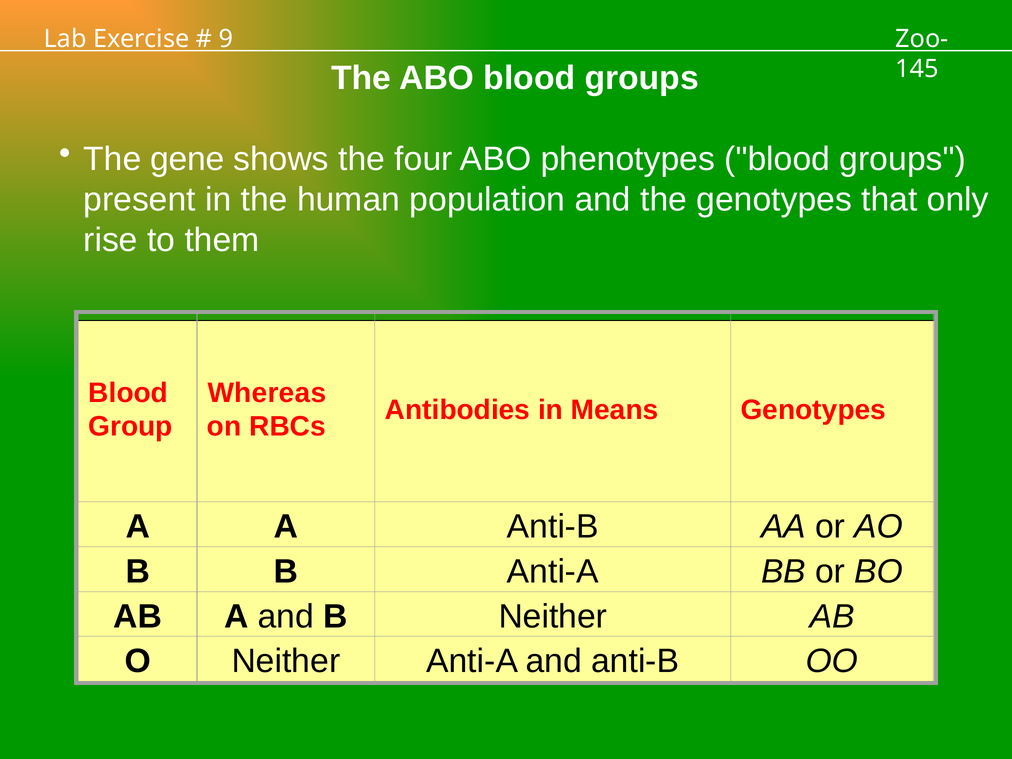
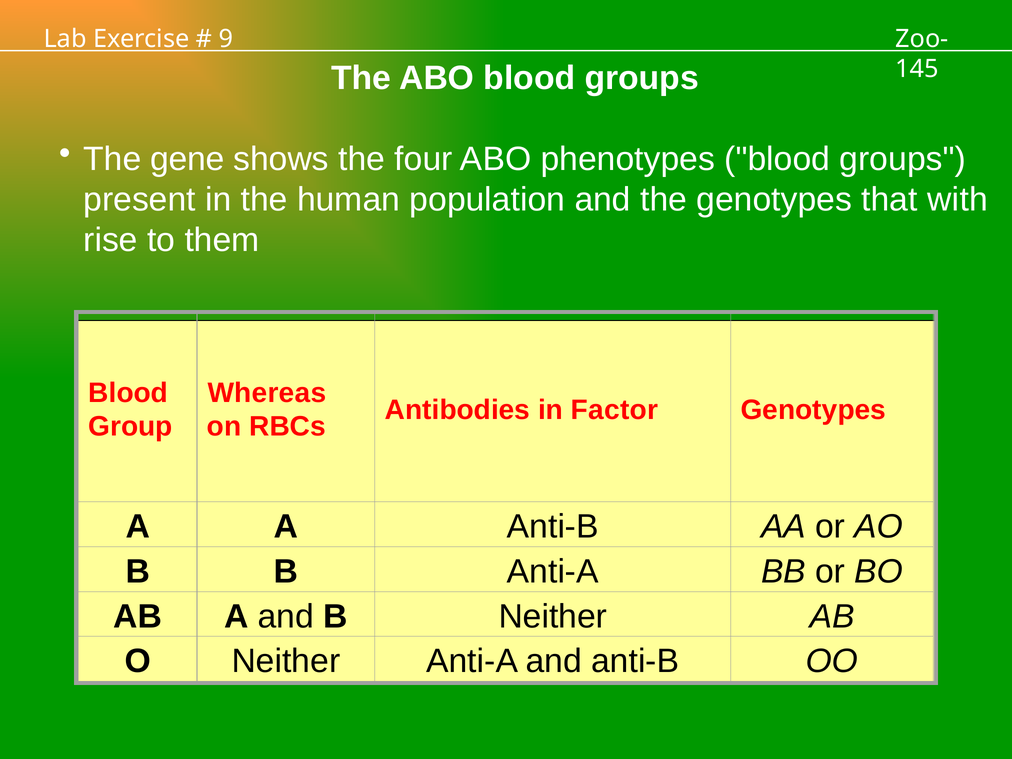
only: only -> with
Means: Means -> Factor
